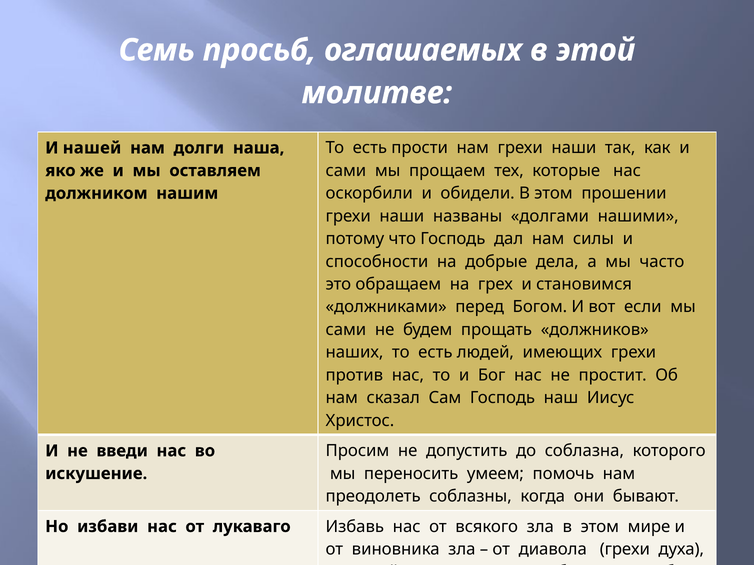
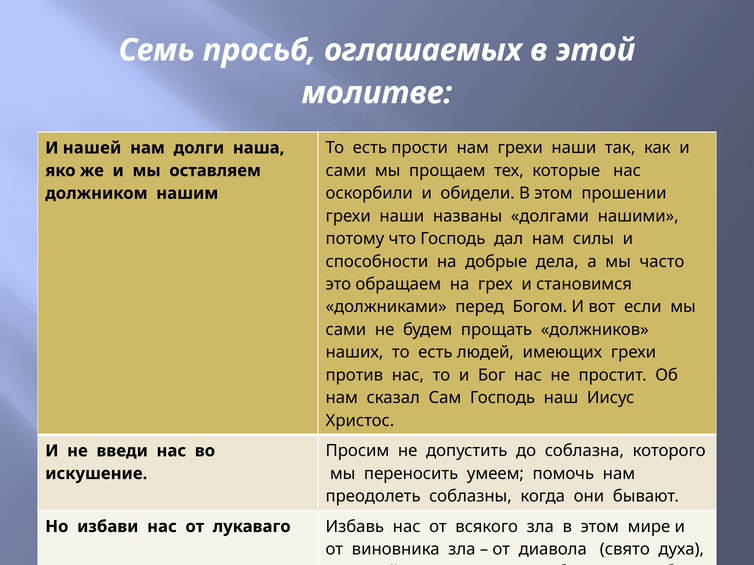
диавола грехи: грехи -> свято
